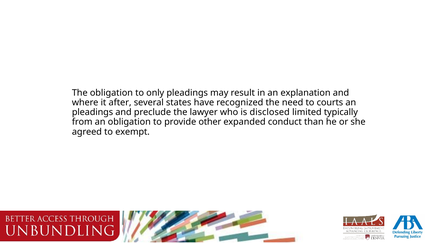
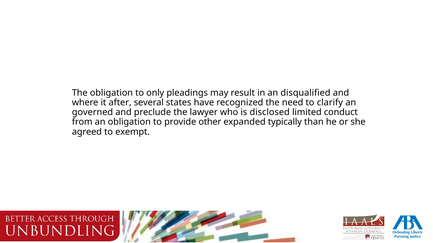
explanation: explanation -> disqualified
courts: courts -> clarify
pleadings at (92, 113): pleadings -> governed
typically: typically -> conduct
conduct: conduct -> typically
